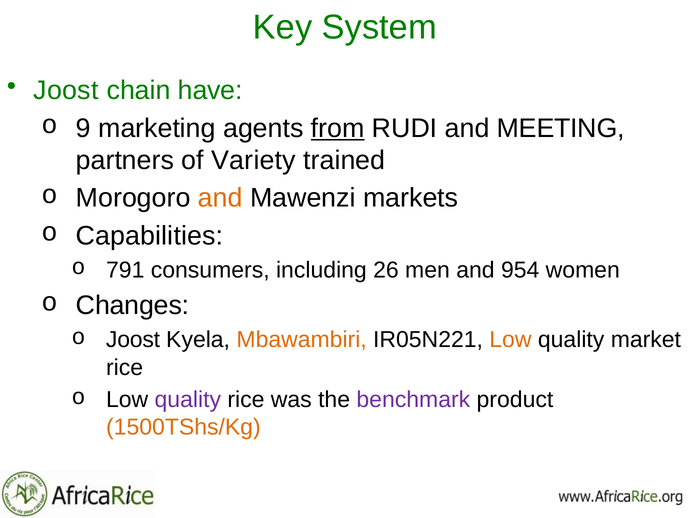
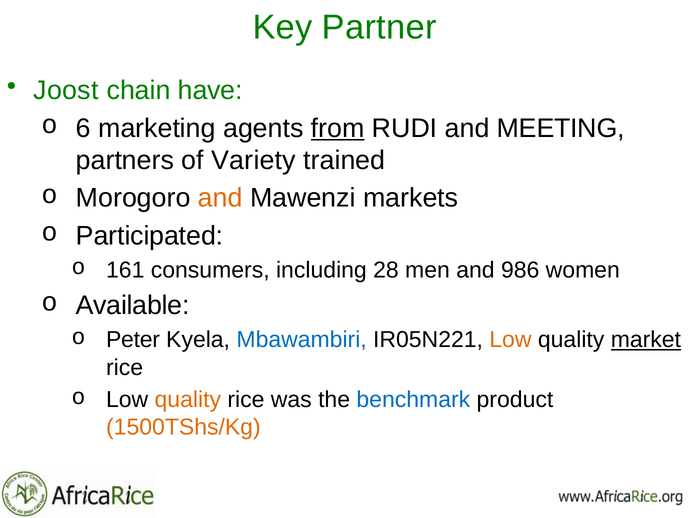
System: System -> Partner
9: 9 -> 6
Capabilities: Capabilities -> Participated
791: 791 -> 161
26: 26 -> 28
954: 954 -> 986
Changes: Changes -> Available
Joost at (133, 339): Joost -> Peter
Mbawambiri colour: orange -> blue
market underline: none -> present
quality at (188, 399) colour: purple -> orange
benchmark colour: purple -> blue
